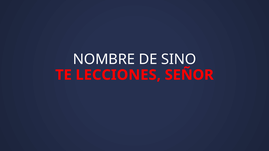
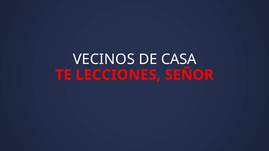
NOMBRE: NOMBRE -> VECINOS
SINO: SINO -> CASA
